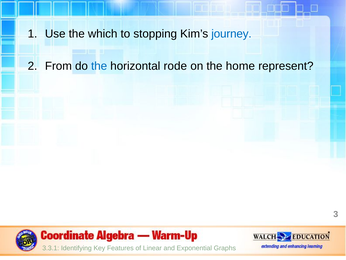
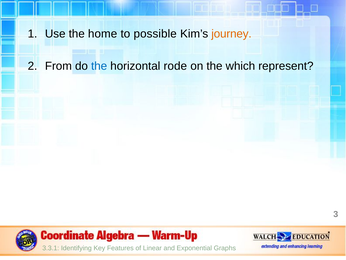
which: which -> home
stopping: stopping -> possible
journey colour: blue -> orange
home: home -> which
